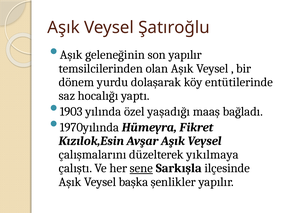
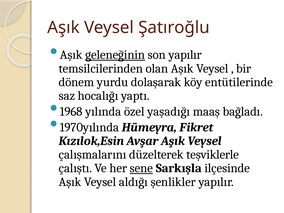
geleneğinin underline: none -> present
1903: 1903 -> 1968
yıkılmaya: yıkılmaya -> teşviklerle
başka: başka -> aldığı
